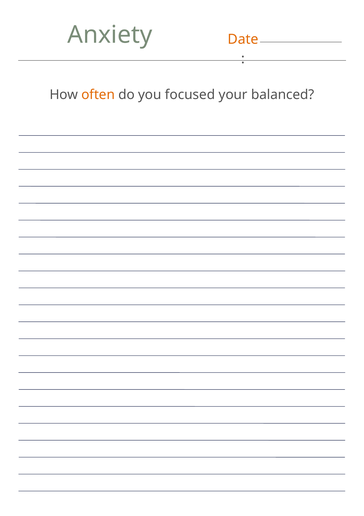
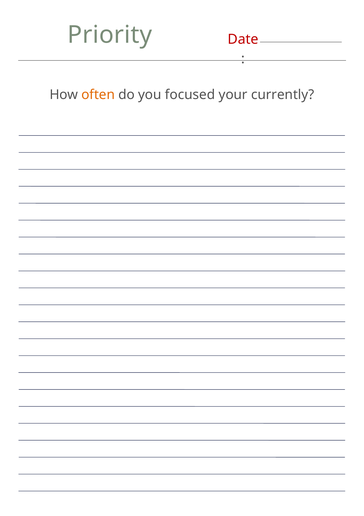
Anxiety: Anxiety -> Priority
Date colour: orange -> red
balanced: balanced -> currently
